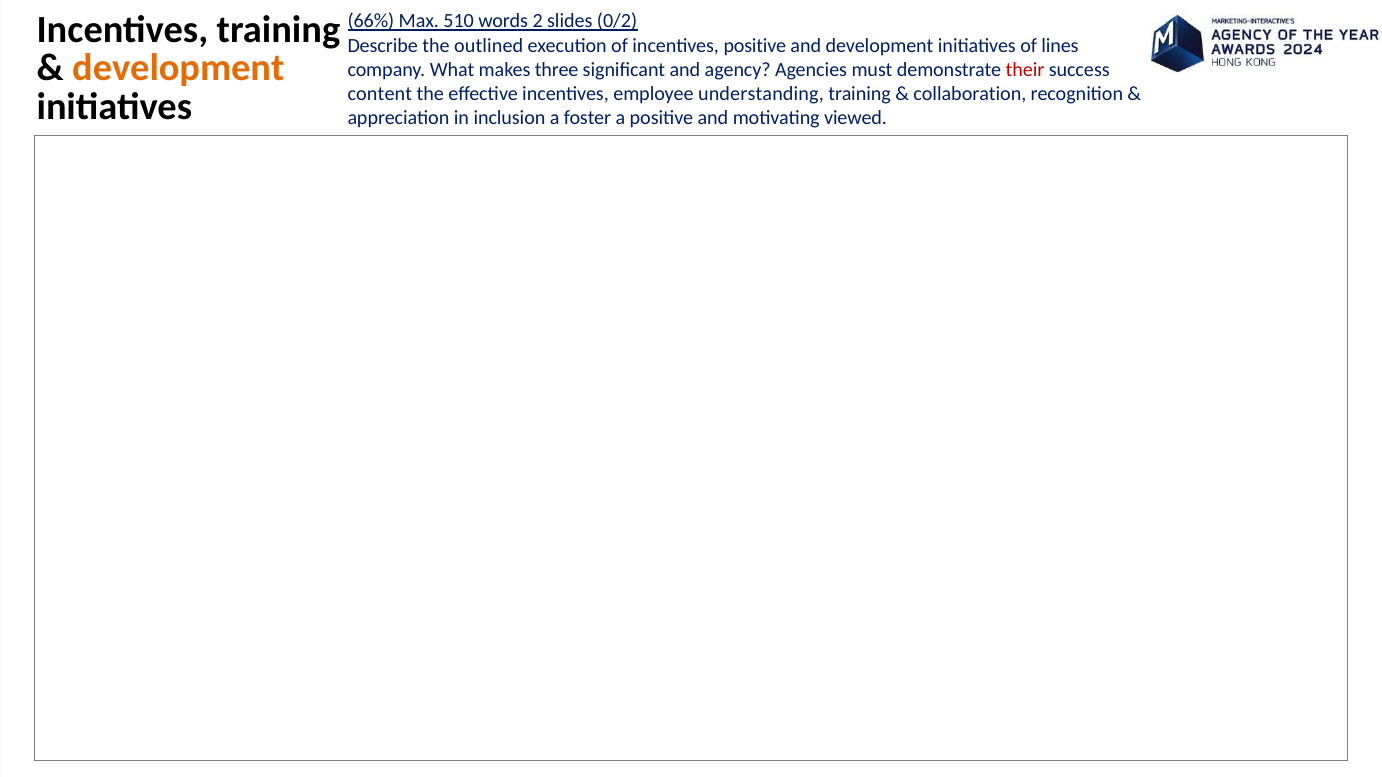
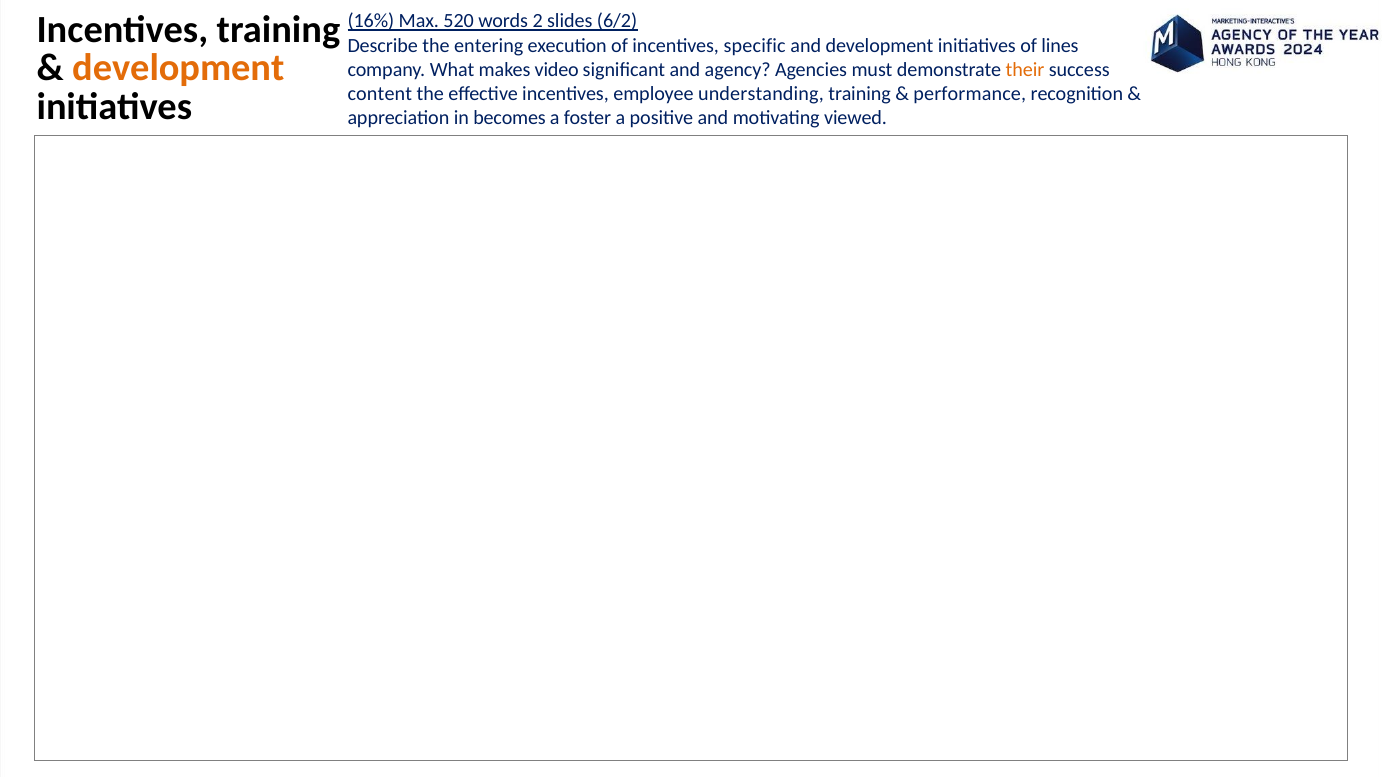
66%: 66% -> 16%
510: 510 -> 520
0/2: 0/2 -> 6/2
outlined: outlined -> entering
incentives positive: positive -> specific
three: three -> video
their colour: red -> orange
collaboration: collaboration -> performance
inclusion: inclusion -> becomes
